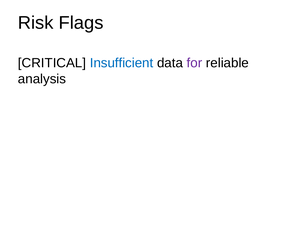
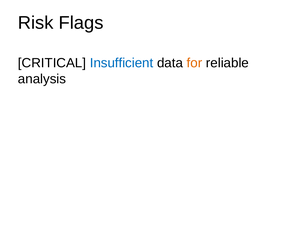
for colour: purple -> orange
